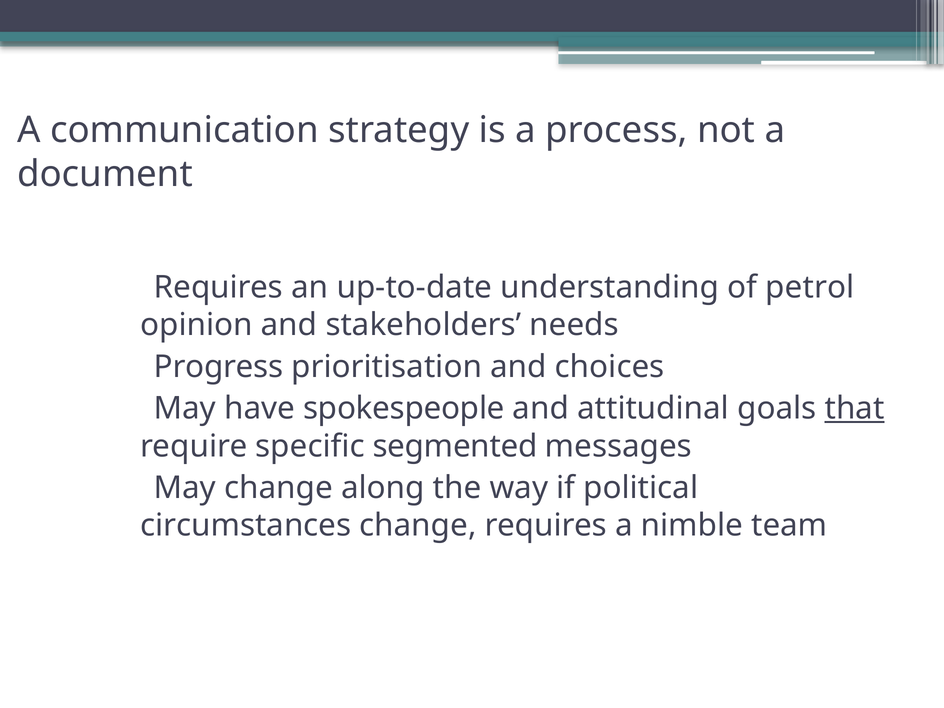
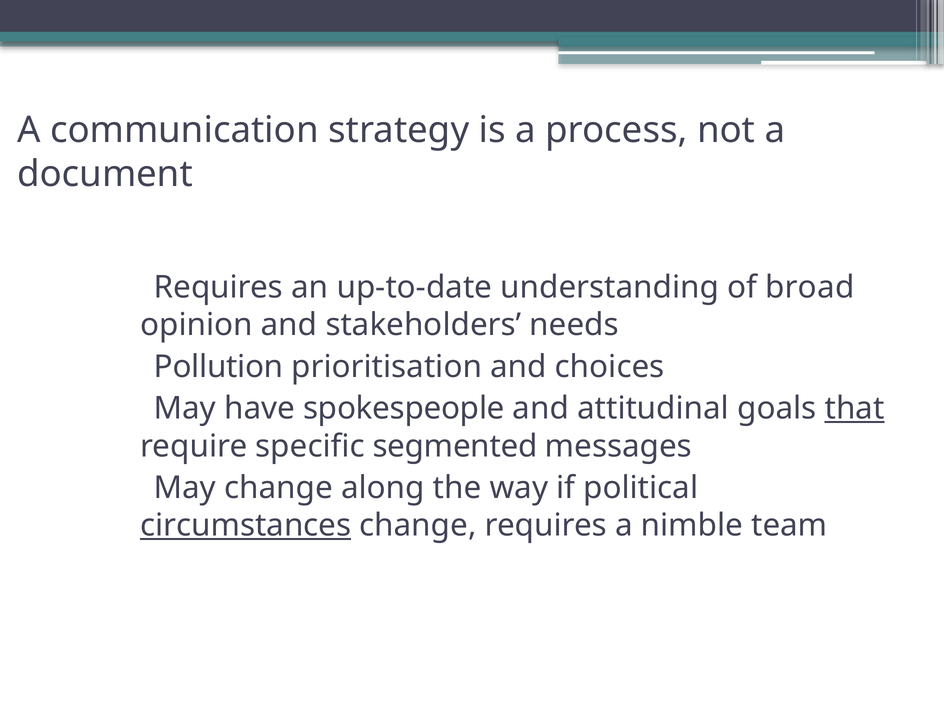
petrol: petrol -> broad
Progress: Progress -> Pollution
circumstances underline: none -> present
